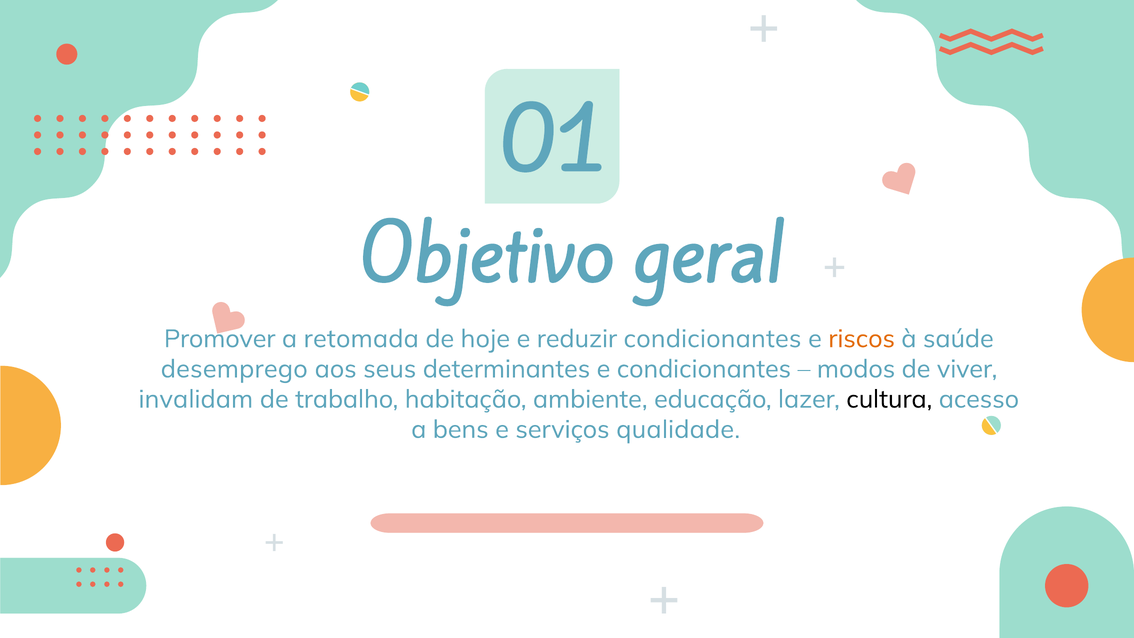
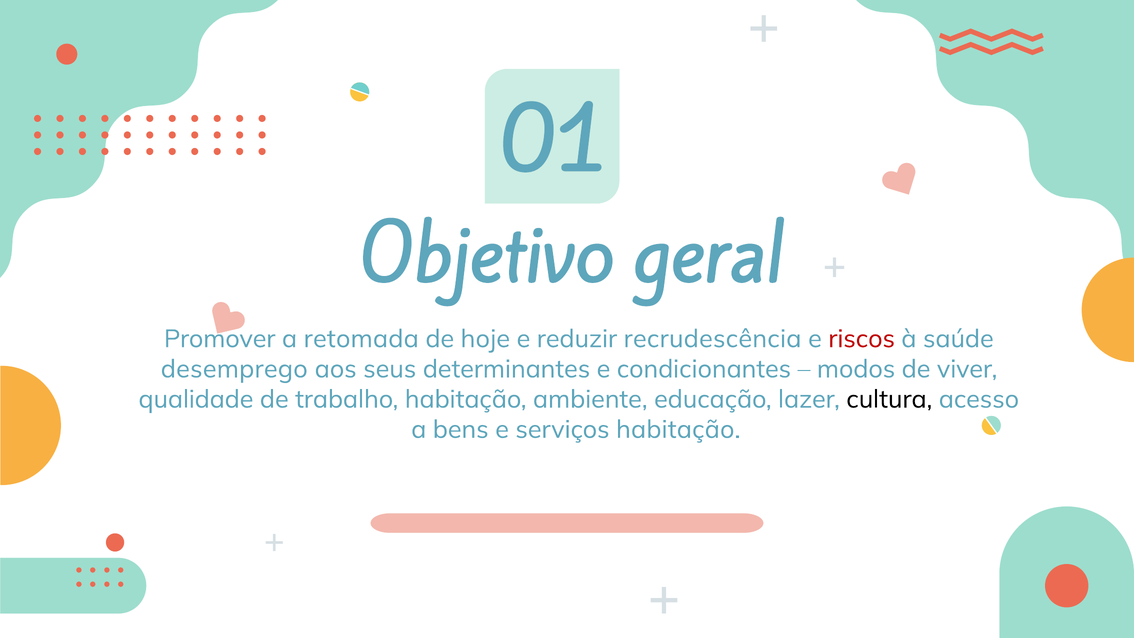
reduzir condicionantes: condicionantes -> recrudescência
riscos colour: orange -> red
invalidam: invalidam -> qualidade
serviços qualidade: qualidade -> habitação
